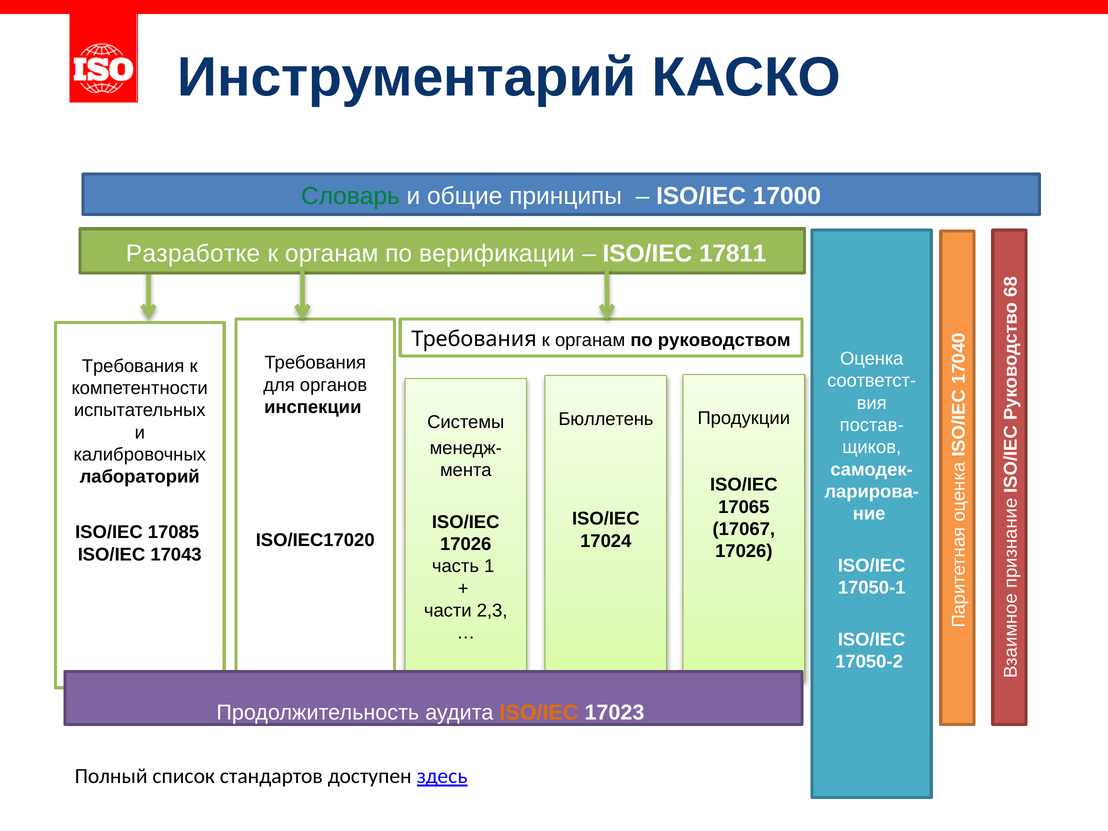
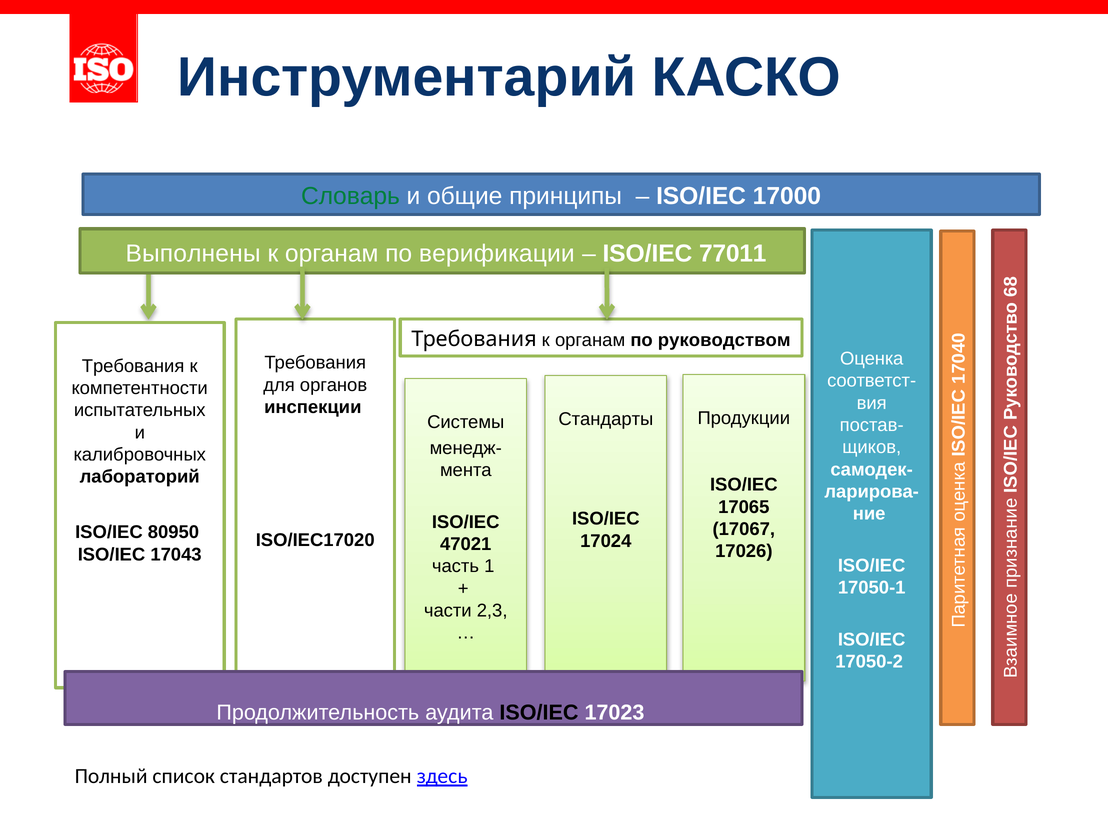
Разработке: Разработке -> Выполнены
17811: 17811 -> 77011
Бюллетень: Бюллетень -> Стандарты
17085: 17085 -> 80950
17026 at (466, 544): 17026 -> 47021
ISO/IEC at (539, 712) colour: orange -> black
